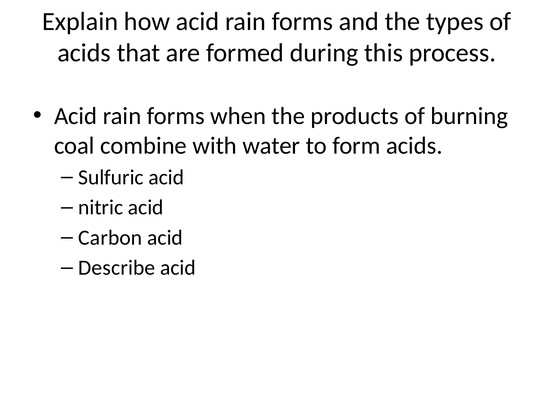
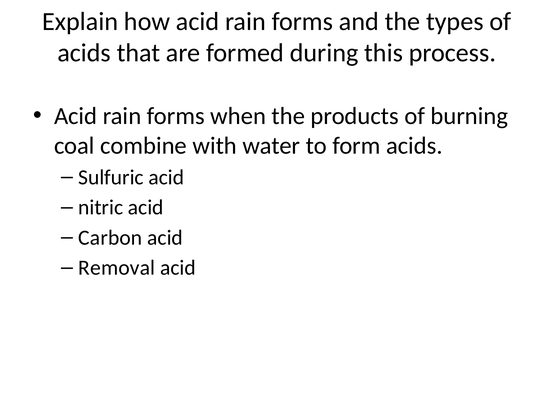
Describe: Describe -> Removal
